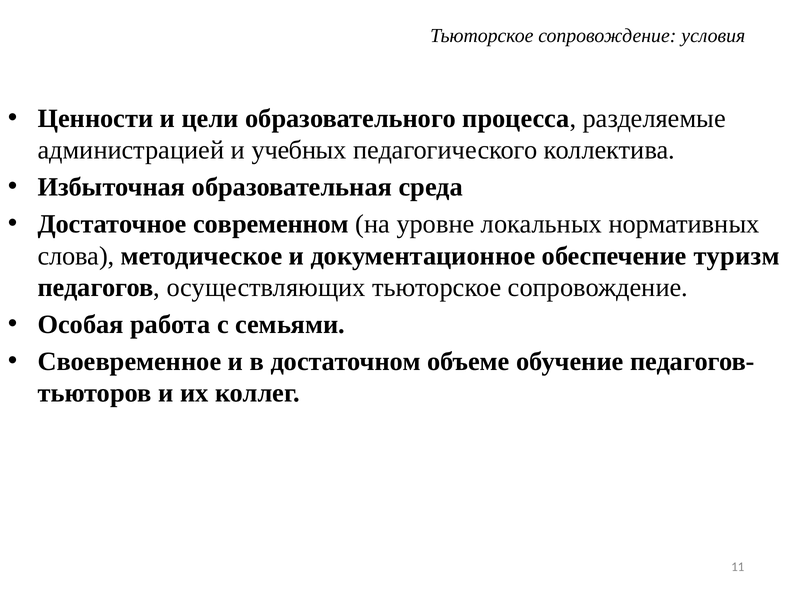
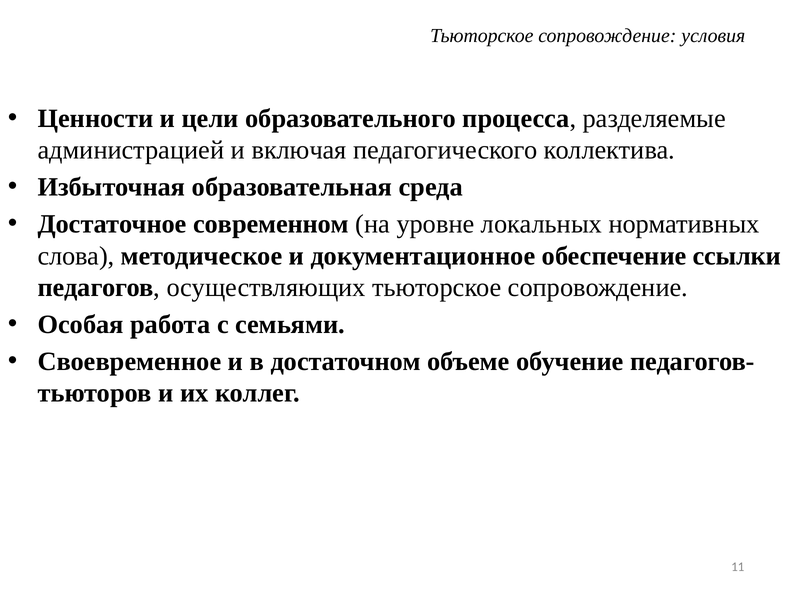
учебных: учебных -> включая
туризм: туризм -> ссылки
